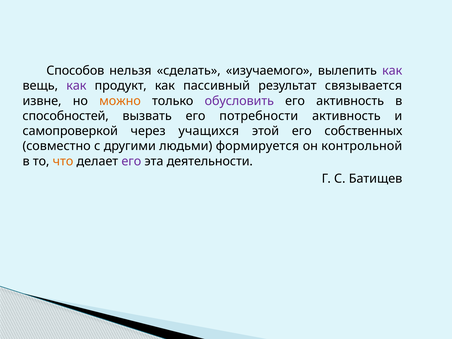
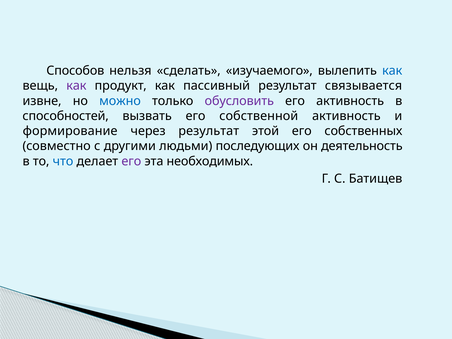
как at (392, 71) colour: purple -> blue
можно colour: orange -> blue
потребности: потребности -> собственной
самопроверкой: самопроверкой -> формирование
через учащихся: учащихся -> результат
формируется: формируется -> последующих
контрольной: контрольной -> деятельность
что colour: orange -> blue
деятельности: деятельности -> необходимых
